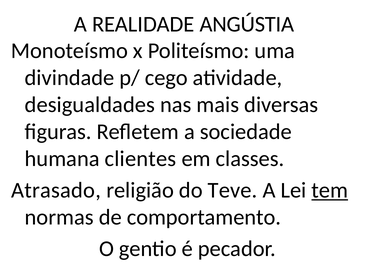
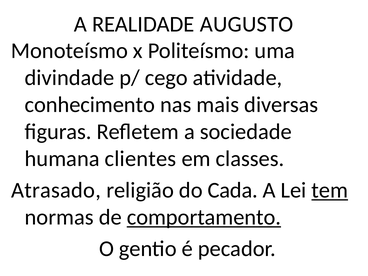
ANGÚSTIA: ANGÚSTIA -> AUGUSTO
desigualdades: desigualdades -> conhecimento
Teve: Teve -> Cada
comportamento underline: none -> present
